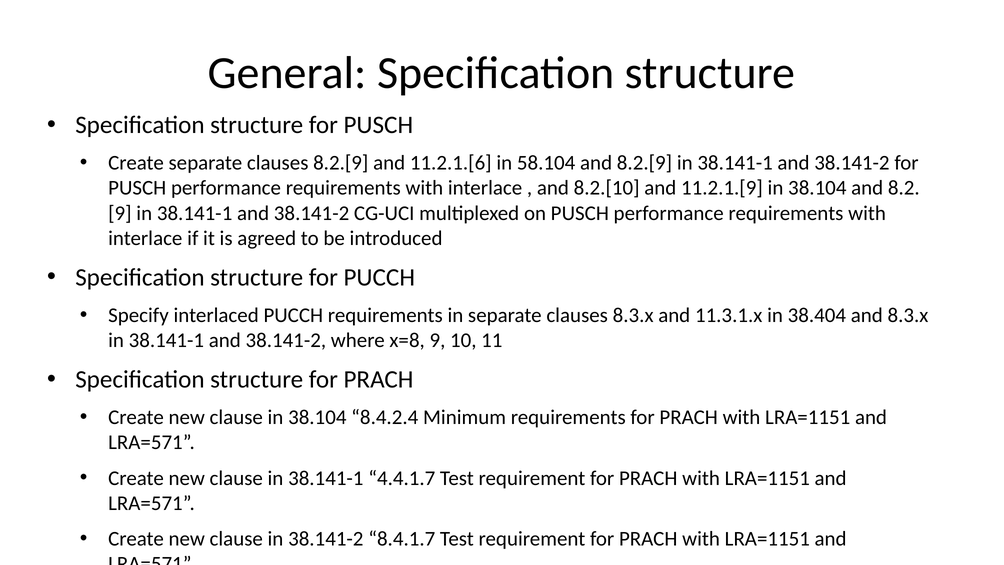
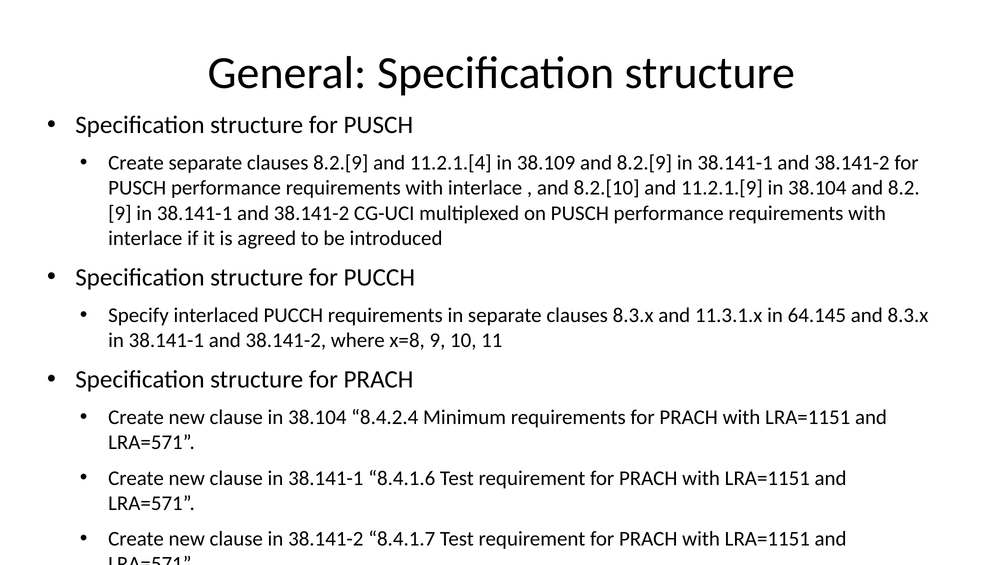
11.2.1.[6: 11.2.1.[6 -> 11.2.1.[4
58.104: 58.104 -> 38.109
38.404: 38.404 -> 64.145
4.4.1.7: 4.4.1.7 -> 8.4.1.6
